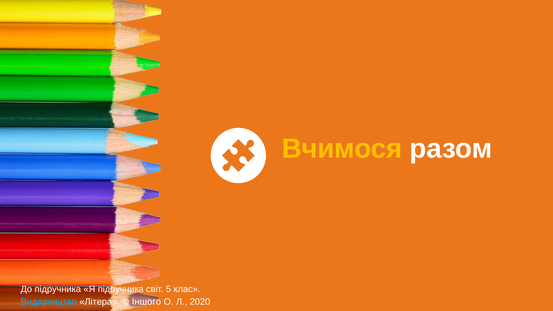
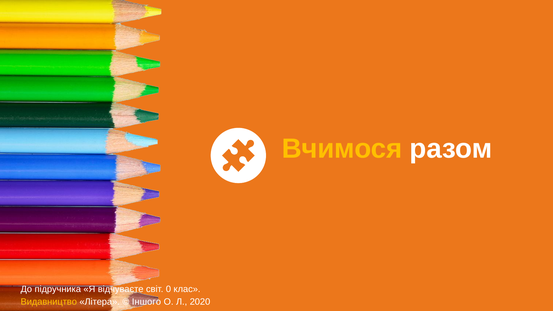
Я підручника: підручника -> відчуваєте
5: 5 -> 0
Видавництво colour: light blue -> yellow
